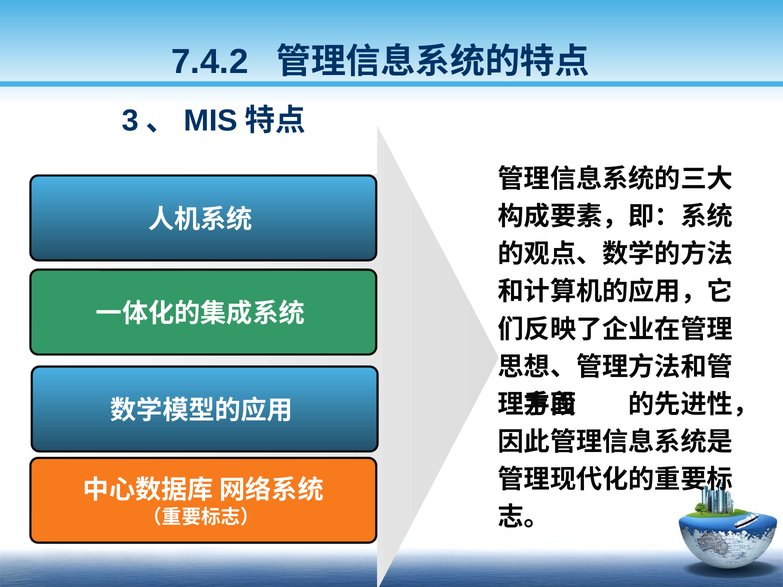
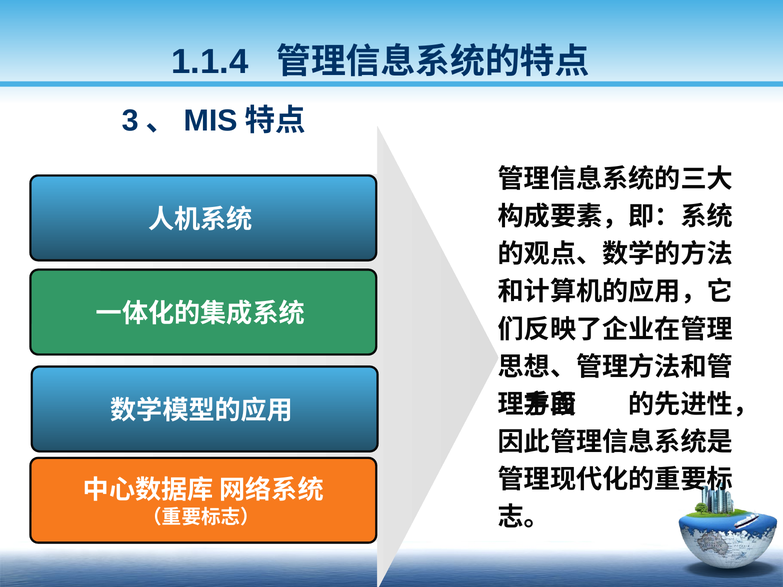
7.4.2: 7.4.2 -> 1.1.4
